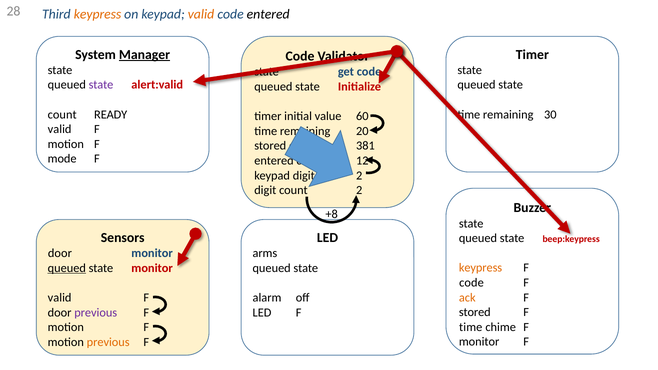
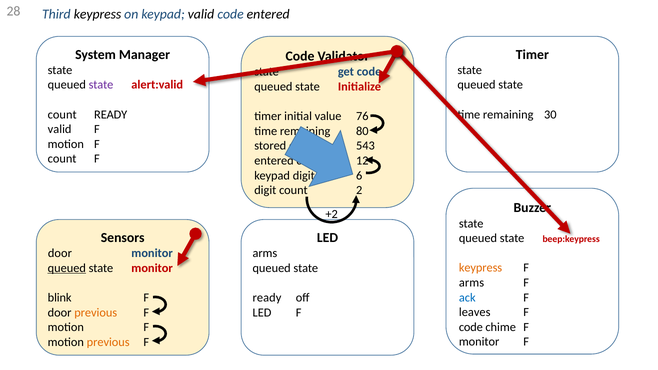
keypress at (98, 14) colour: orange -> black
valid at (201, 14) colour: orange -> black
Manager underline: present -> none
60: 60 -> 76
20: 20 -> 80
381: 381 -> 543
mode at (62, 159): mode -> count
2 at (359, 175): 2 -> 6
+8: +8 -> +2
code at (471, 283): code -> arms
ack colour: orange -> blue
valid at (60, 298): valid -> blink
alarm at (267, 298): alarm -> ready
stored at (475, 312): stored -> leaves
previous at (96, 313) colour: purple -> orange
time at (471, 327): time -> code
